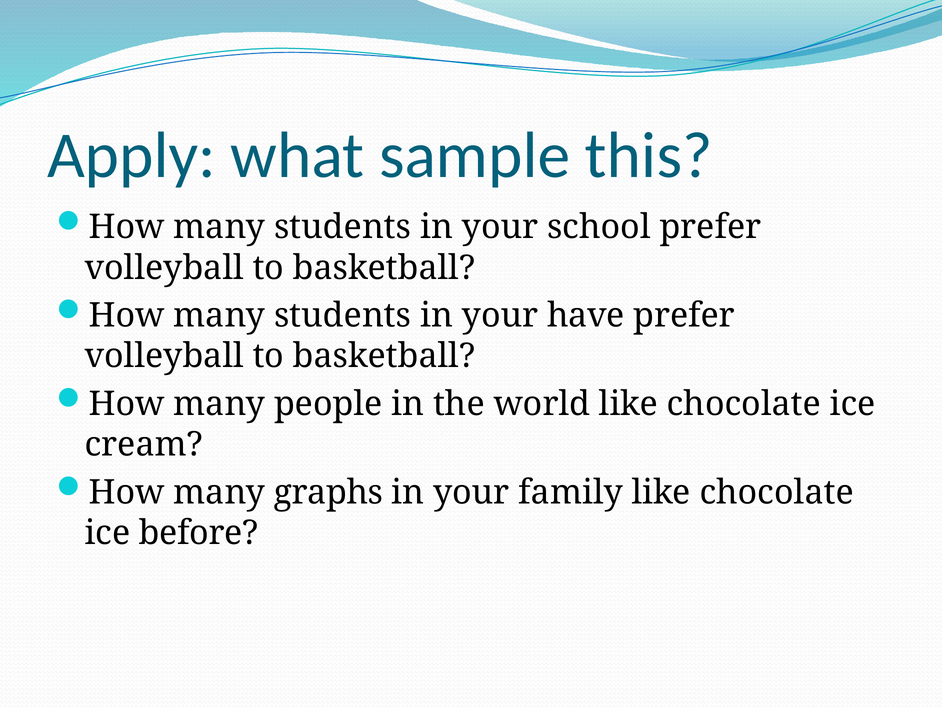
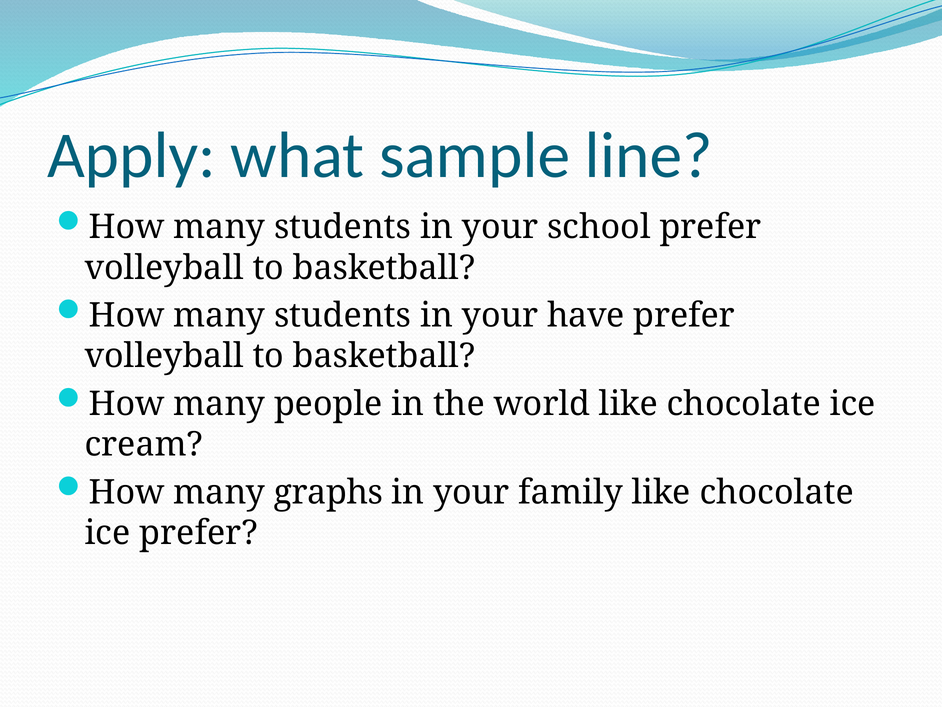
this: this -> line
ice before: before -> prefer
